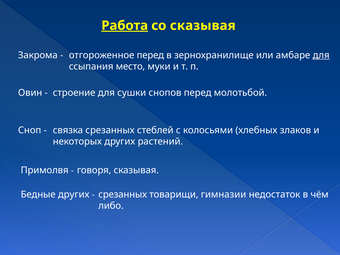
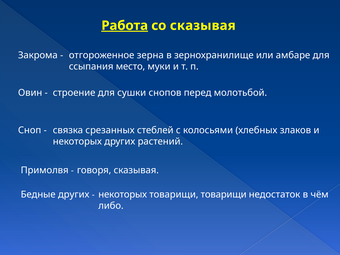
отгороженное перед: перед -> зерна
для at (321, 55) underline: present -> none
срезанных at (123, 194): срезанных -> некоторых
товарищи гимназии: гимназии -> товарищи
